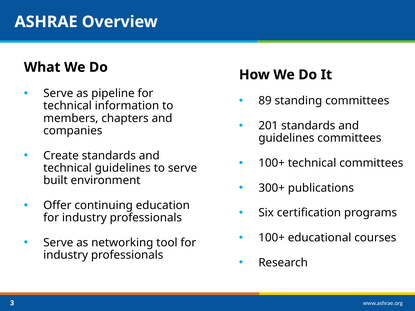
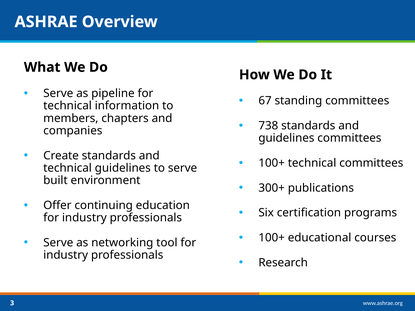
89: 89 -> 67
201: 201 -> 738
